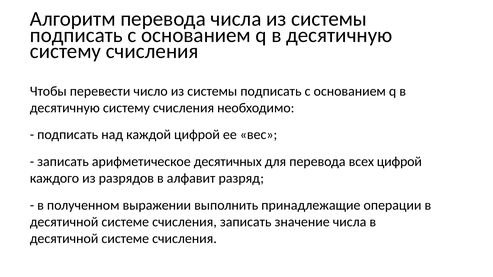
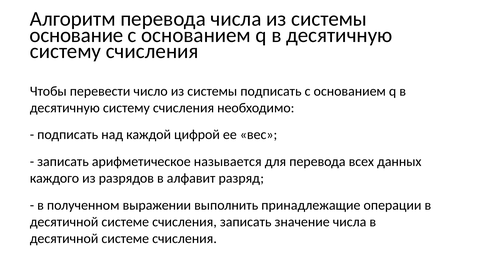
подписать at (76, 35): подписать -> основание
десятичных: десятичных -> называется
всех цифрой: цифрой -> данных
